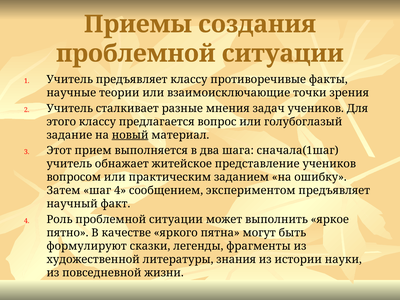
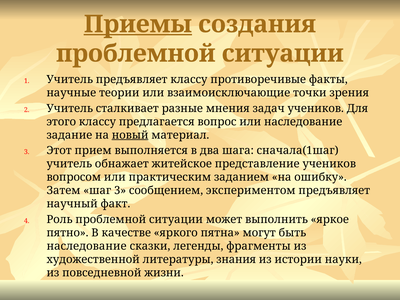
Приемы underline: none -> present
или голубоглазый: голубоглазый -> наследование
шаг 4: 4 -> 3
формулируют at (87, 246): формулируют -> наследование
